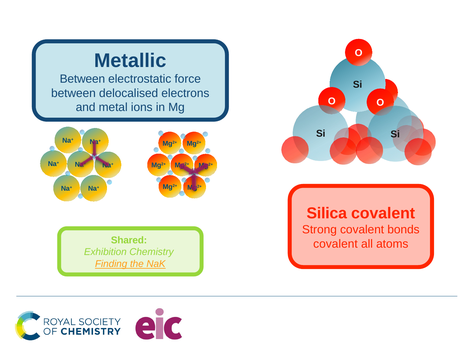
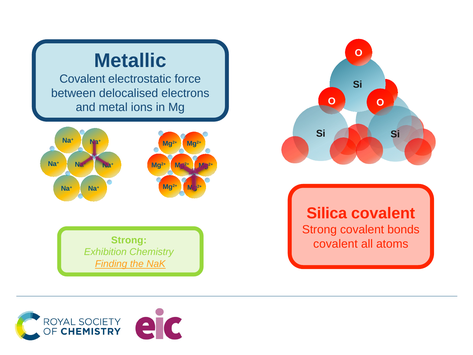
Between at (82, 79): Between -> Covalent
Shared at (129, 240): Shared -> Strong
